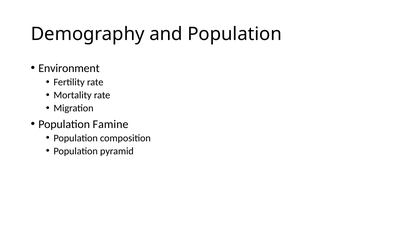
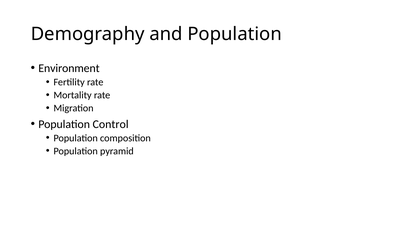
Famine: Famine -> Control
